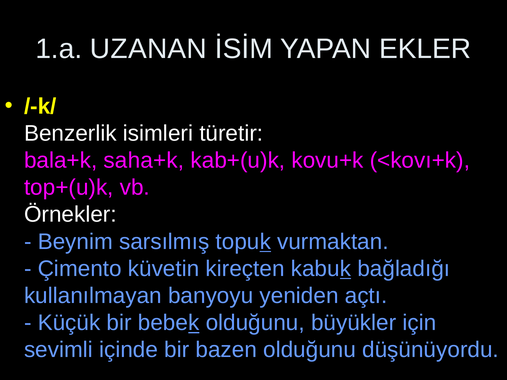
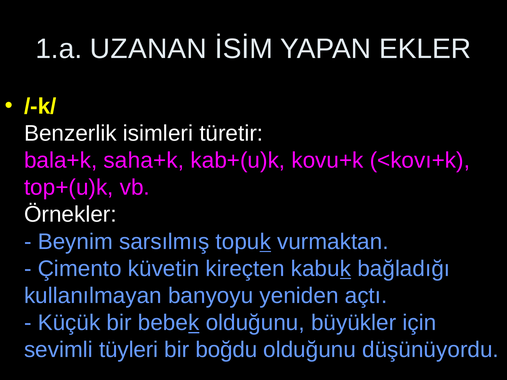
içinde: içinde -> tüyleri
bazen: bazen -> boğdu
